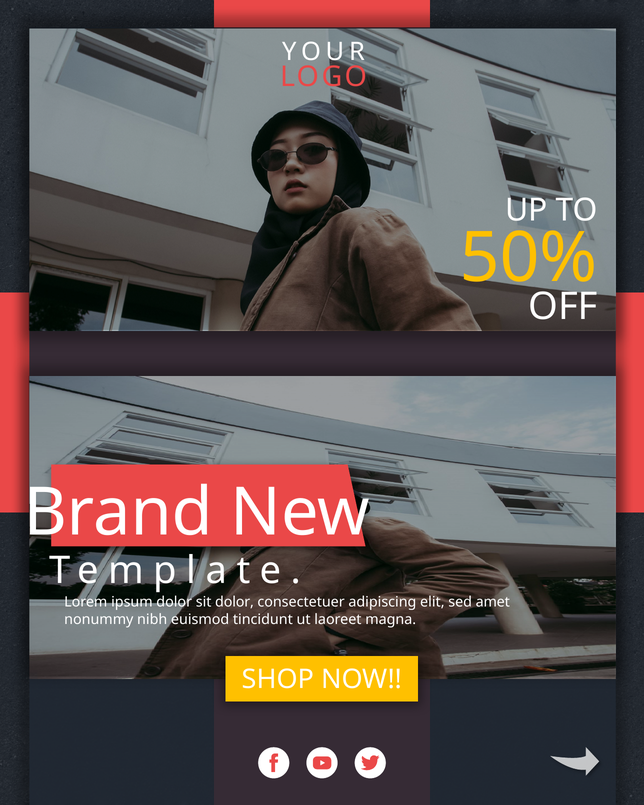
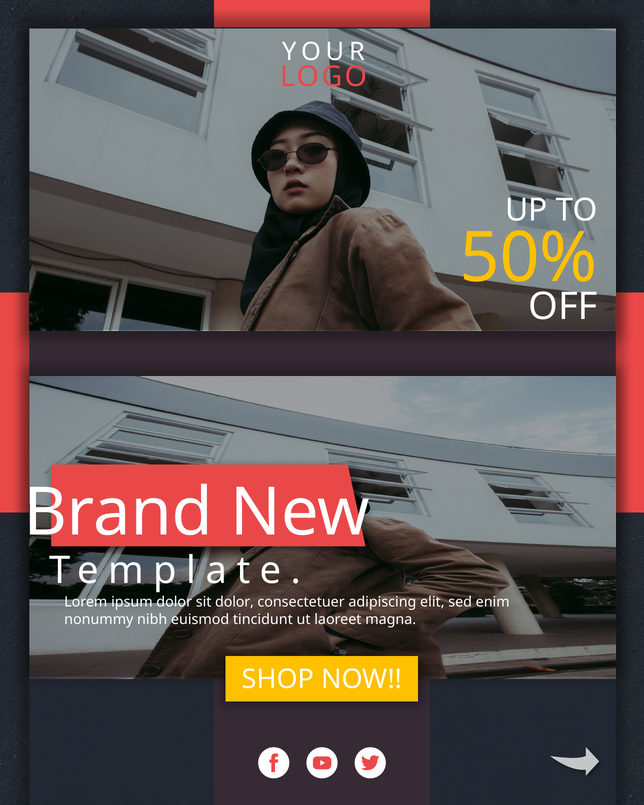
amet: amet -> enim
